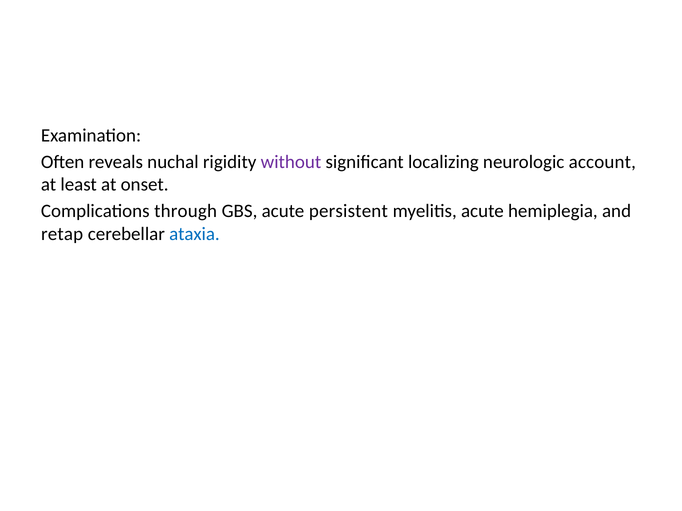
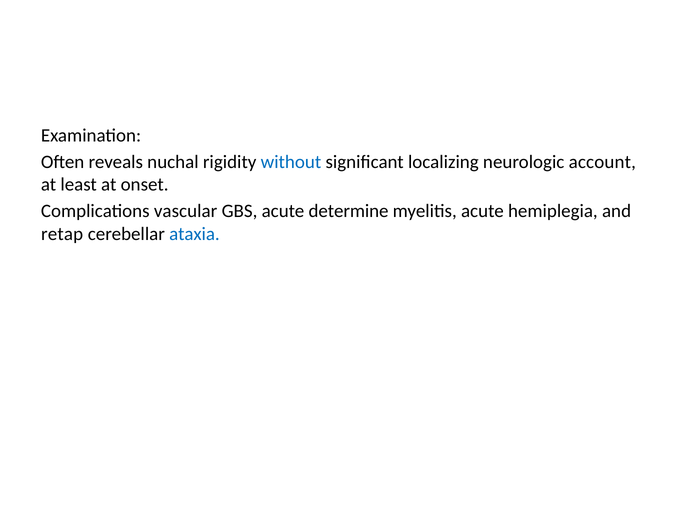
without colour: purple -> blue
through: through -> vascular
persistent: persistent -> determine
